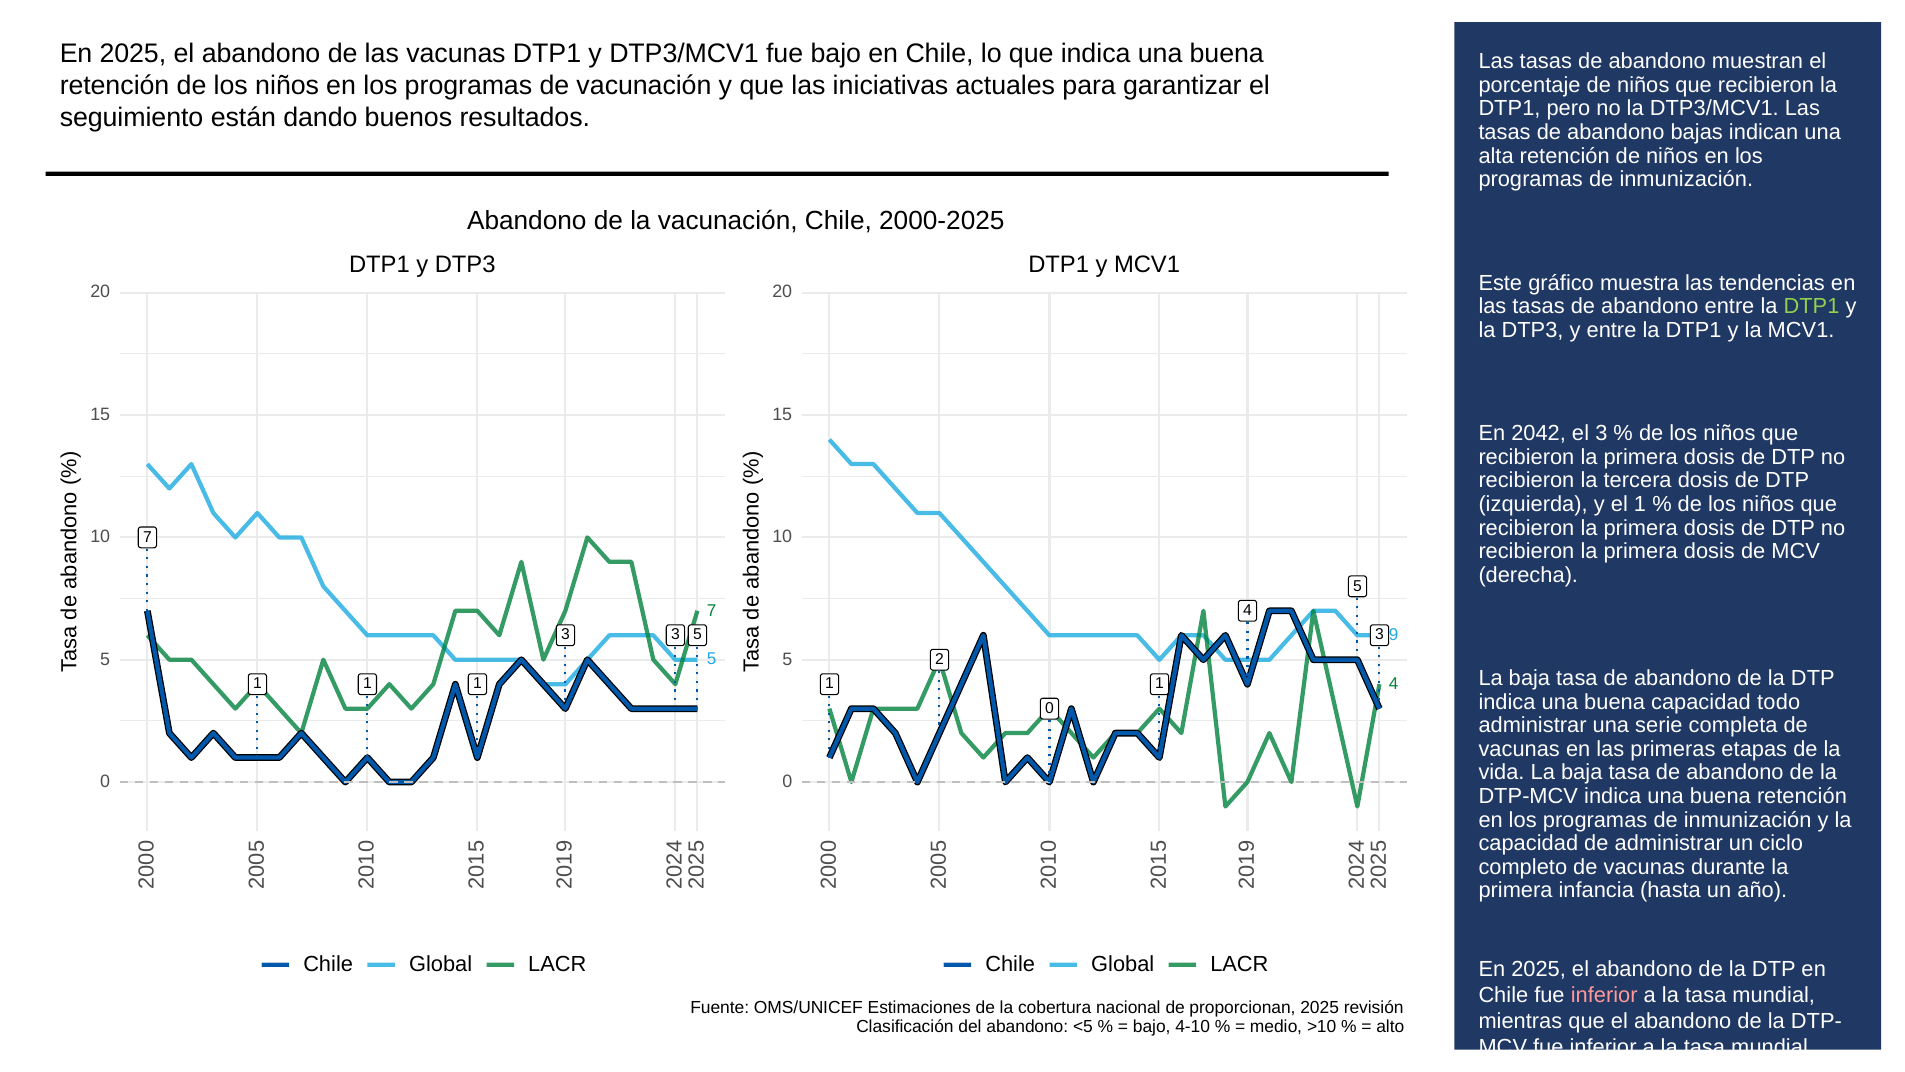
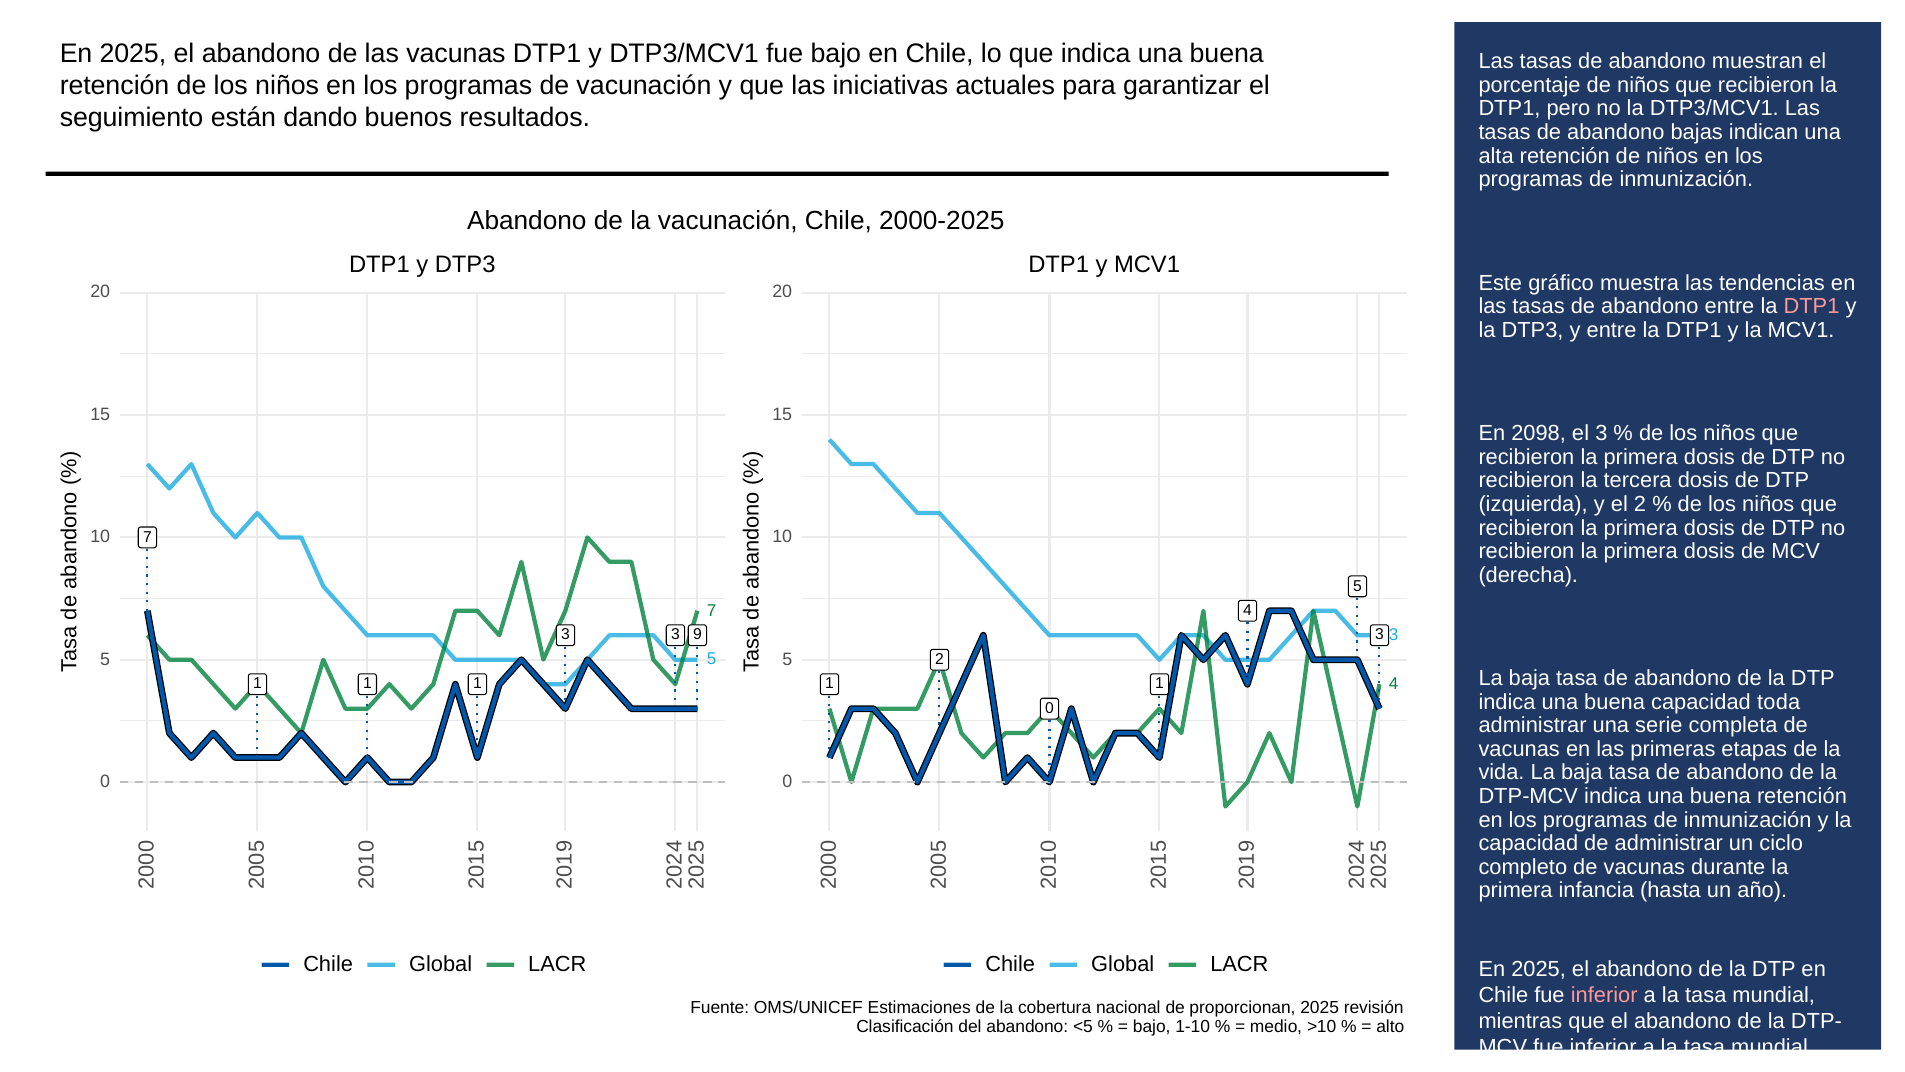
DTP1 at (1811, 306) colour: light green -> pink
2042: 2042 -> 2098
el 1: 1 -> 2
3 5: 5 -> 9
9 at (1394, 634): 9 -> 3
todo: todo -> toda
4-10: 4-10 -> 1-10
